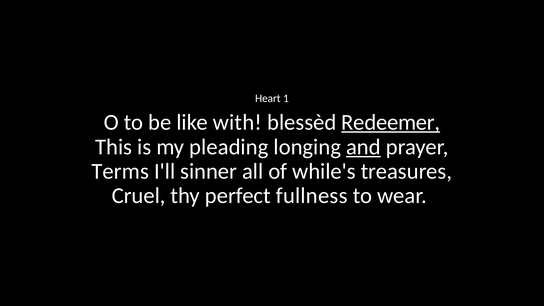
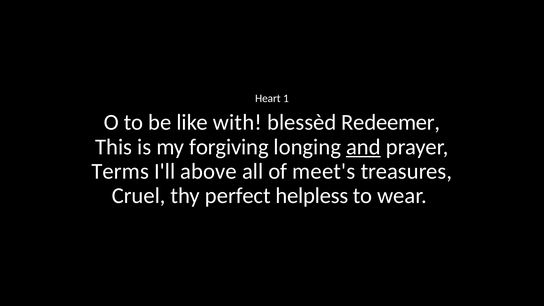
Redeemer underline: present -> none
pleading: pleading -> forgiving
sinner: sinner -> above
while's: while's -> meet's
fullness: fullness -> helpless
